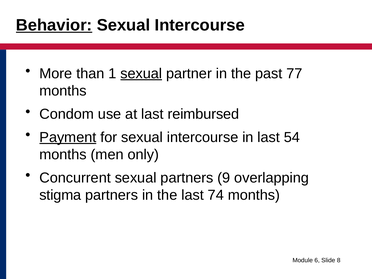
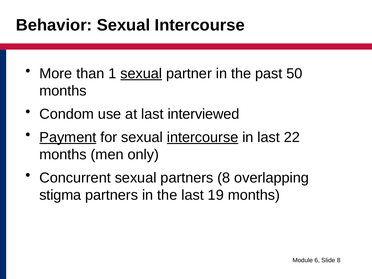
Behavior underline: present -> none
77: 77 -> 50
reimbursed: reimbursed -> interviewed
intercourse at (203, 137) underline: none -> present
54: 54 -> 22
partners 9: 9 -> 8
74: 74 -> 19
